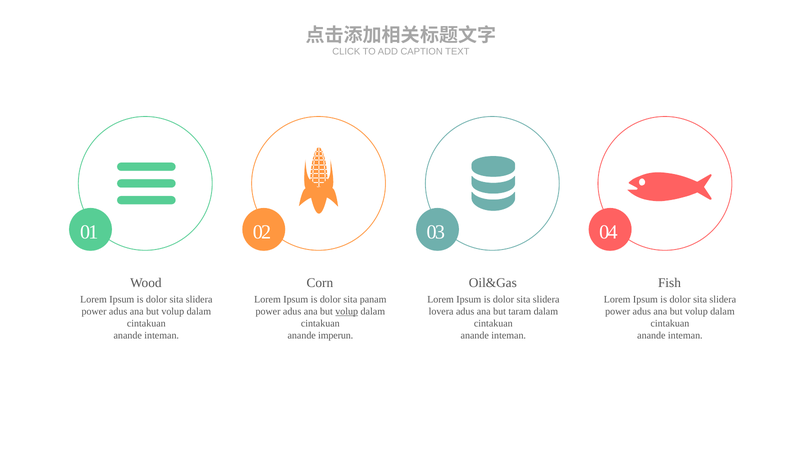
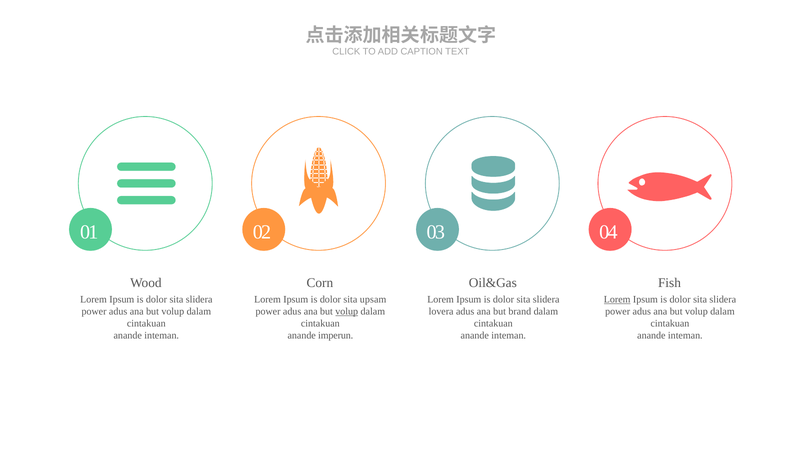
panam: panam -> upsam
Lorem at (617, 299) underline: none -> present
taram: taram -> brand
